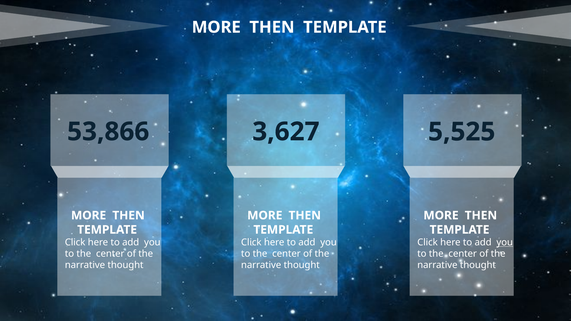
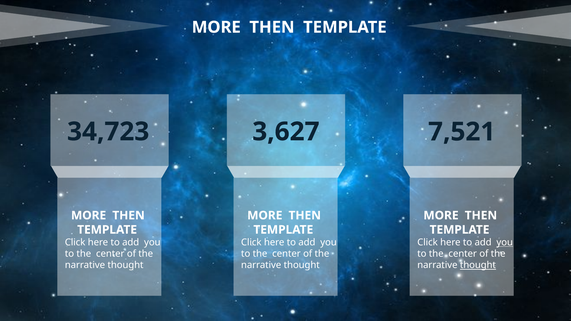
53,866: 53,866 -> 34,723
5,525: 5,525 -> 7,521
thought at (478, 265) underline: none -> present
